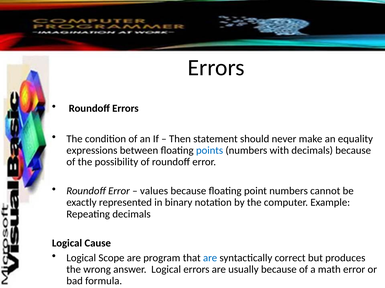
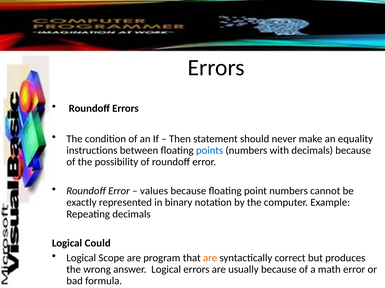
expressions: expressions -> instructions
Cause: Cause -> Could
are at (210, 258) colour: blue -> orange
